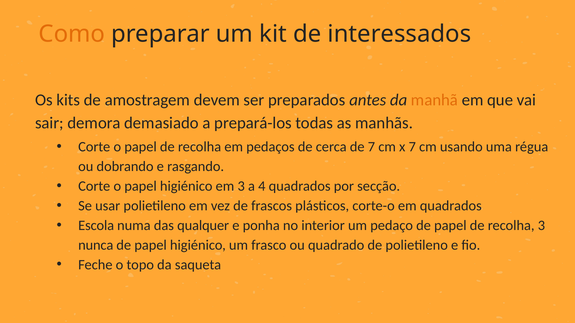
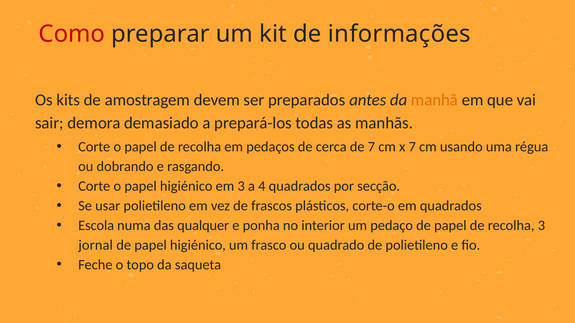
Como colour: orange -> red
interessados: interessados -> informações
nunca: nunca -> jornal
